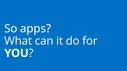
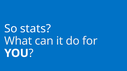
apps: apps -> stats
